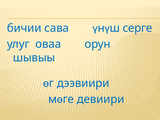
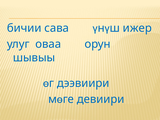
серге: серге -> ижер
